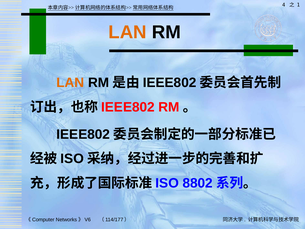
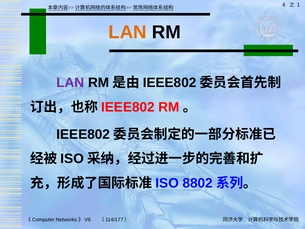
LAN at (70, 83) colour: orange -> purple
